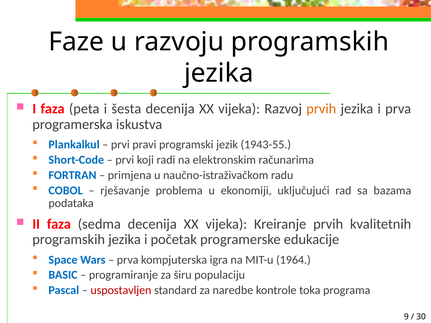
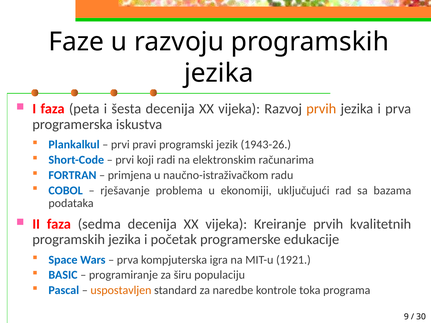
1943-55: 1943-55 -> 1943-26
1964: 1964 -> 1921
uspostavljen colour: red -> orange
